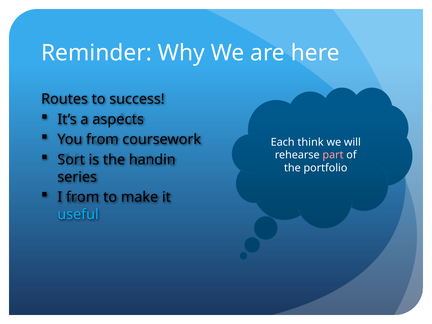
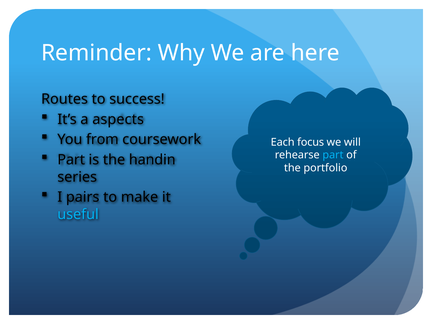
think: think -> focus
part at (333, 155) colour: pink -> light blue
Sort at (71, 160): Sort -> Part
I from: from -> pairs
